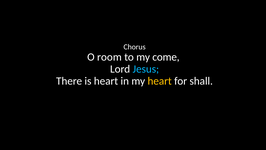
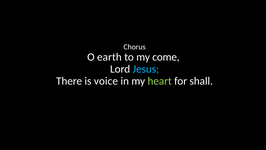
room: room -> earth
is heart: heart -> voice
heart at (160, 81) colour: yellow -> light green
